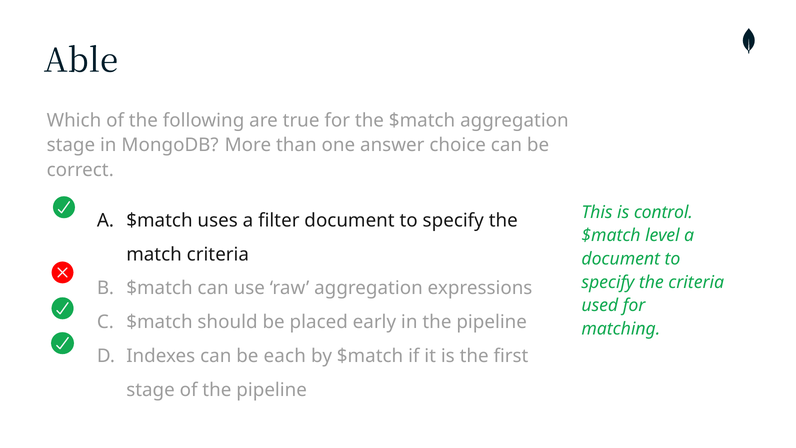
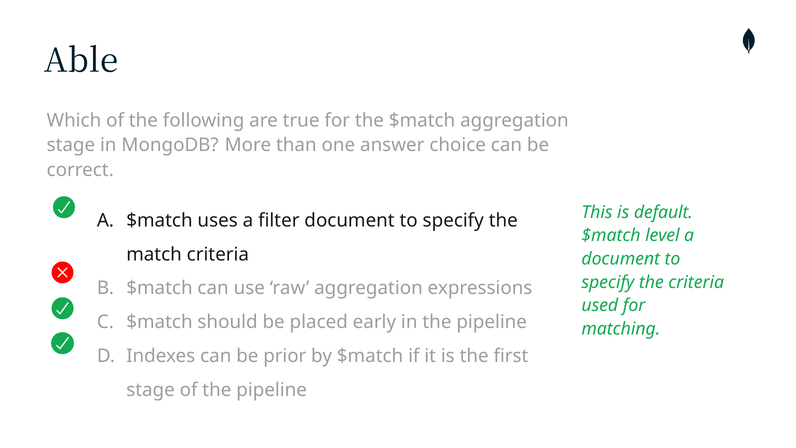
control: control -> default
each: each -> prior
